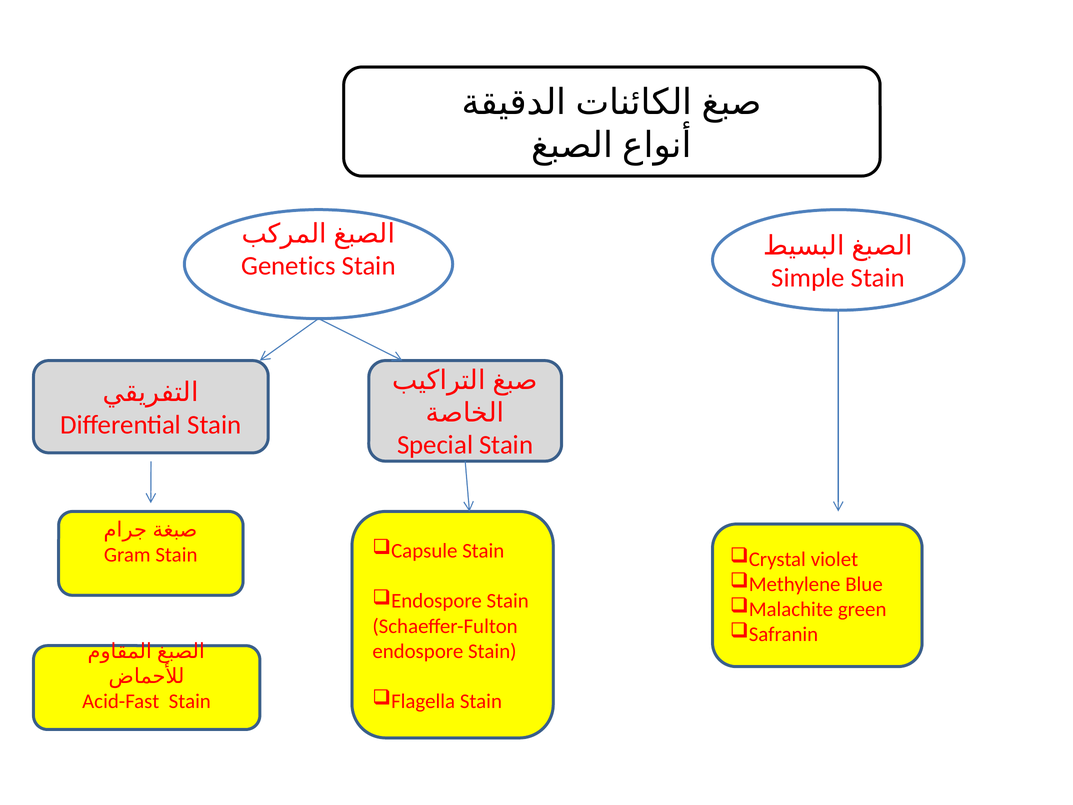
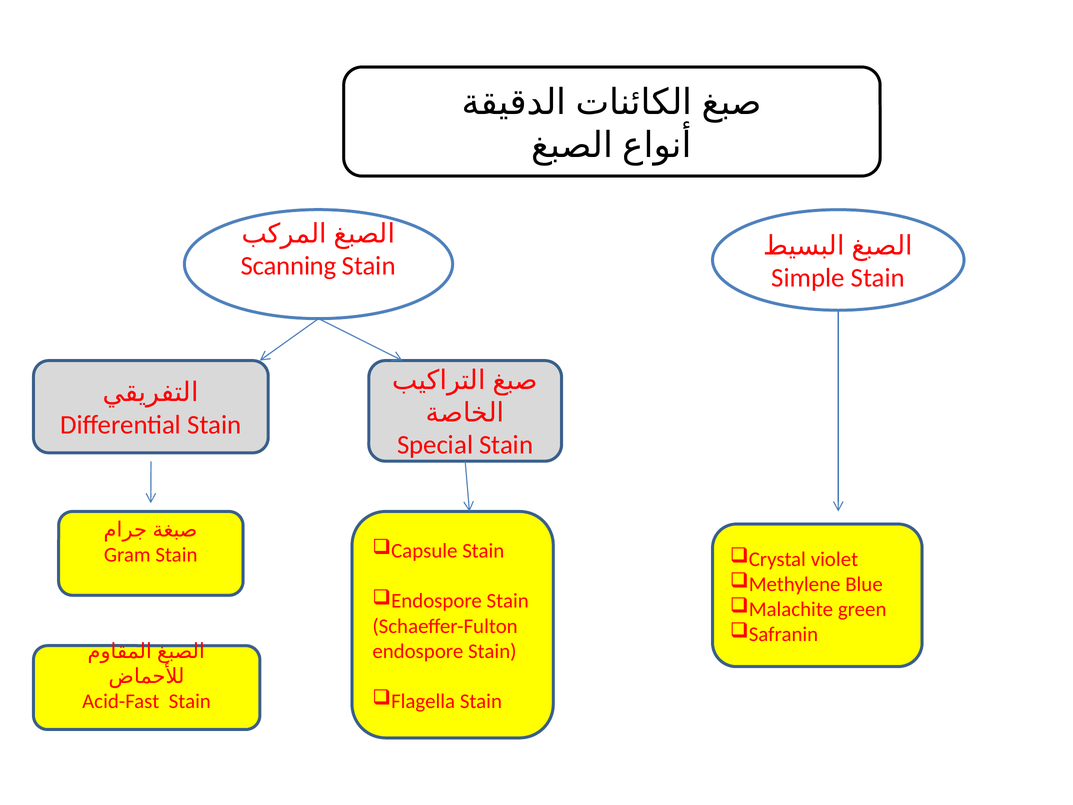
Genetics: Genetics -> Scanning
